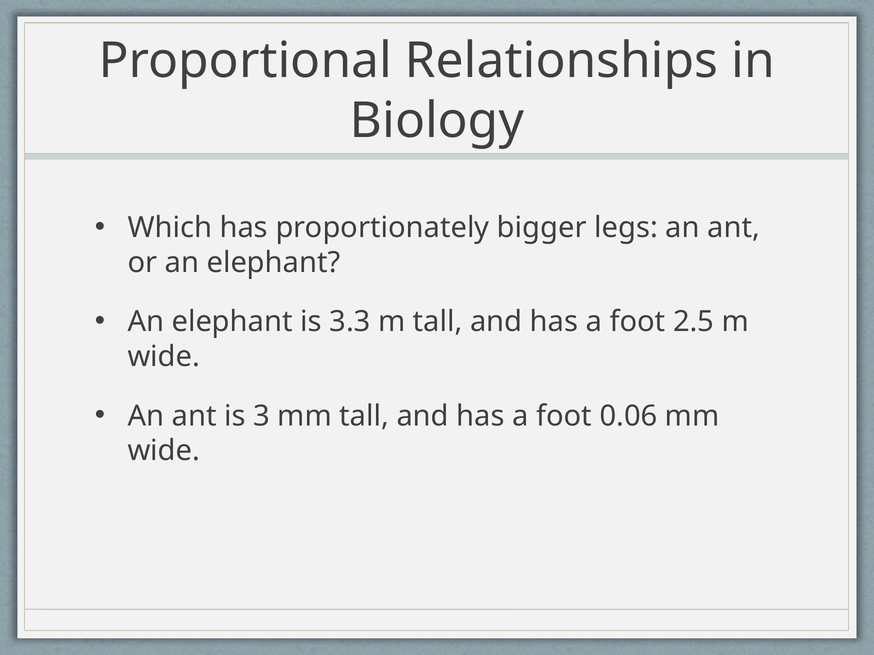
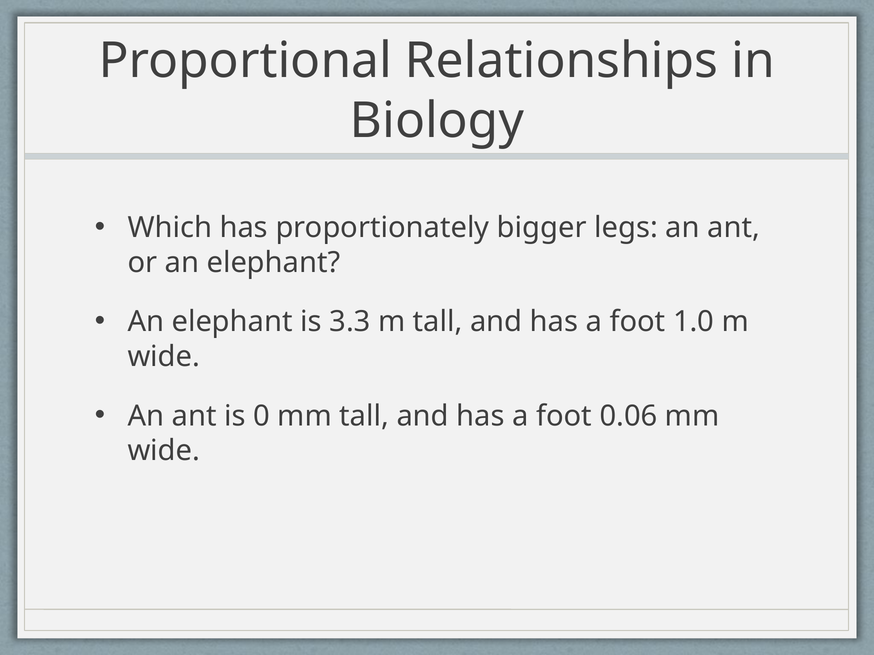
2.5: 2.5 -> 1.0
3: 3 -> 0
